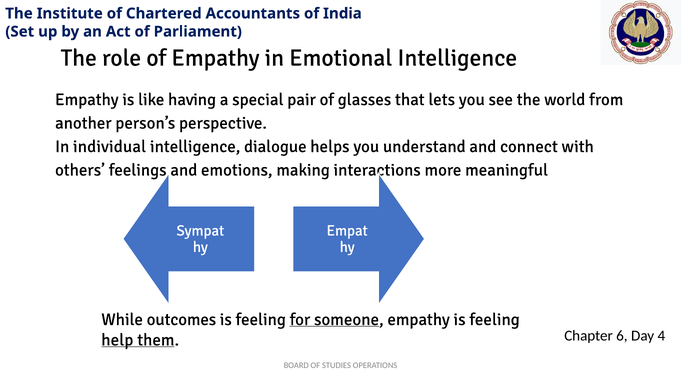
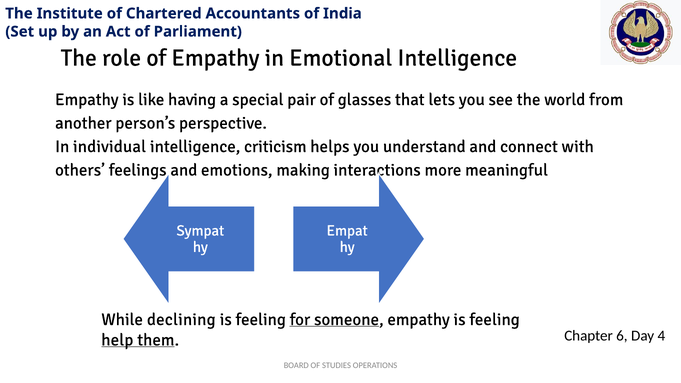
dialogue: dialogue -> criticism
outcomes: outcomes -> declining
